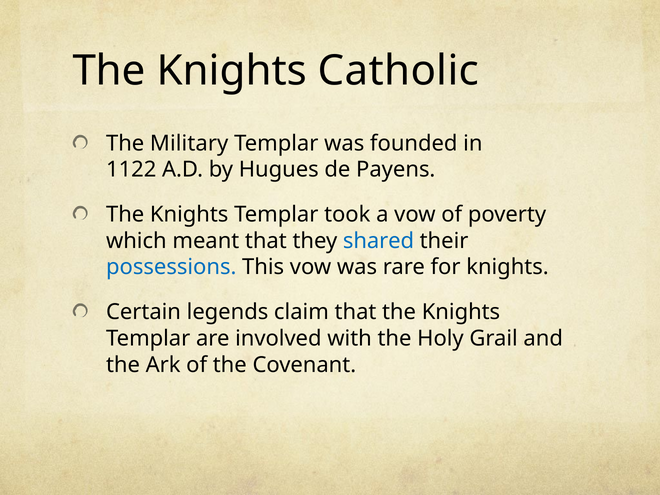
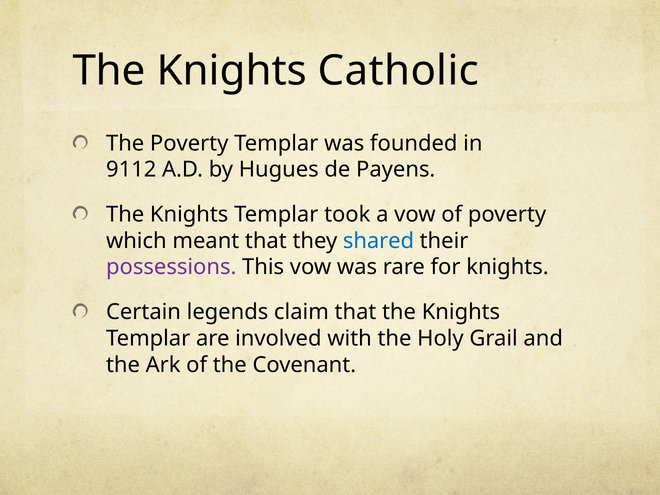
The Military: Military -> Poverty
1122: 1122 -> 9112
possessions colour: blue -> purple
